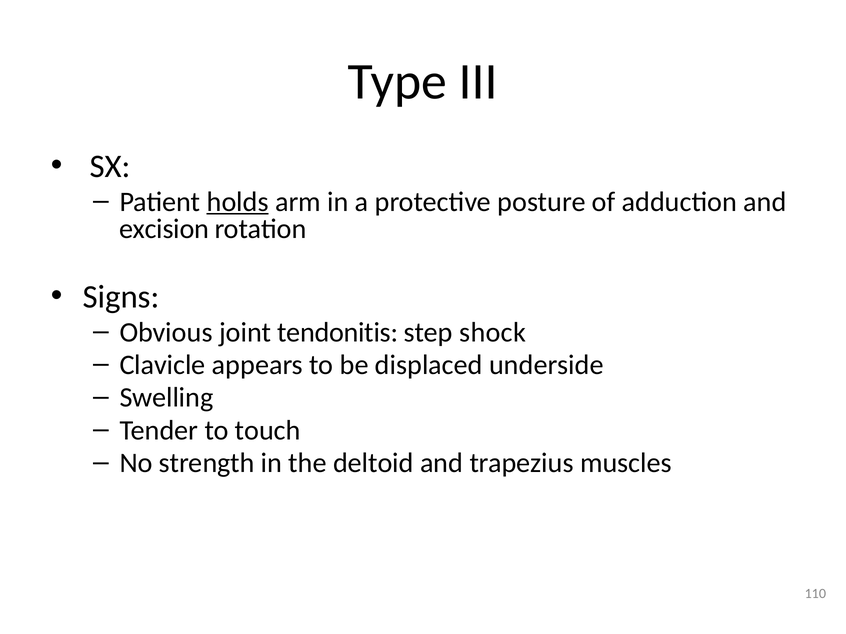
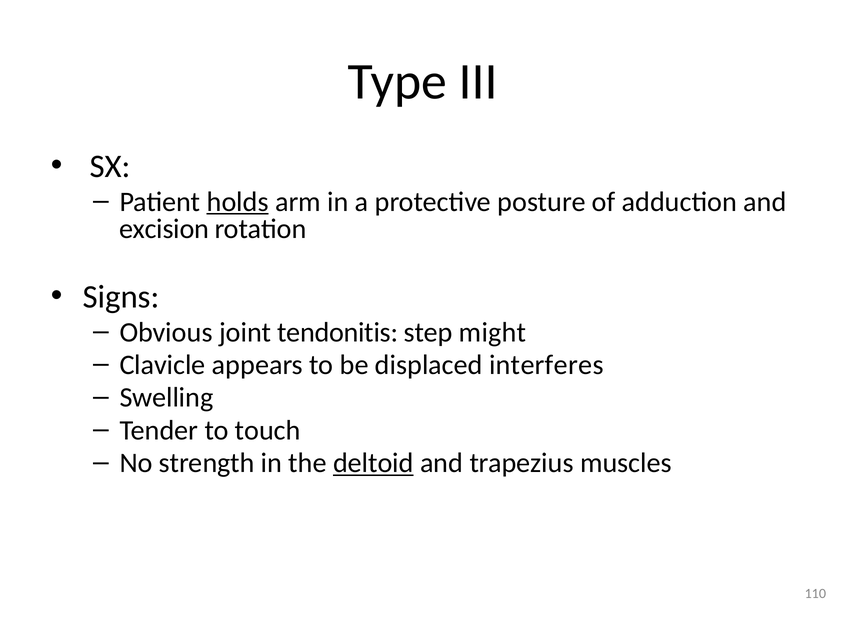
shock: shock -> might
underside: underside -> interferes
deltoid underline: none -> present
